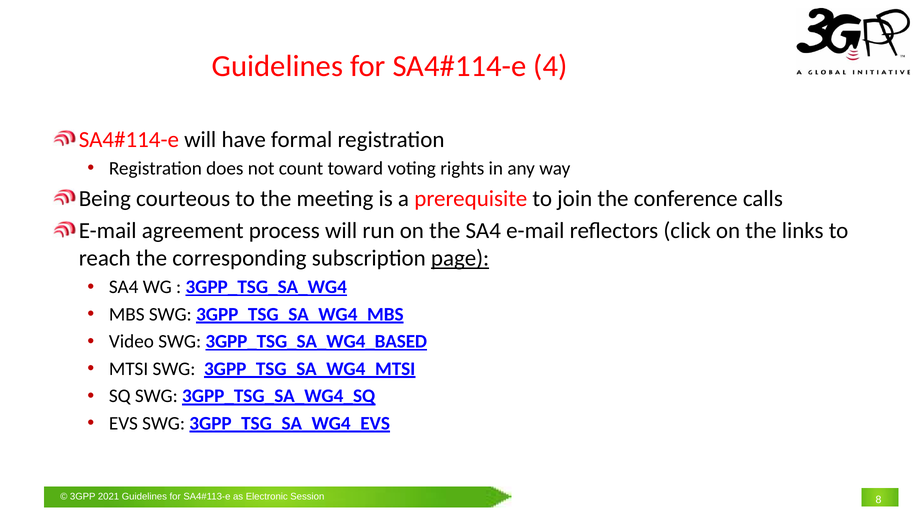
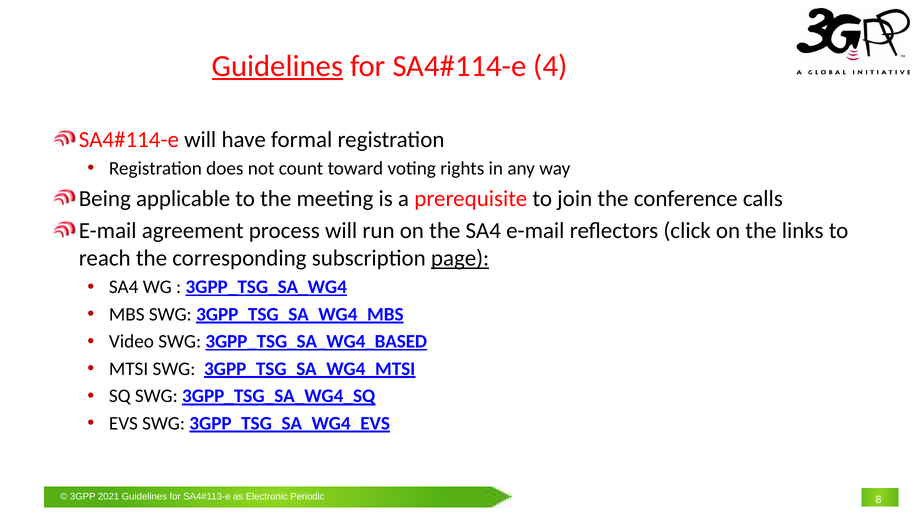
Guidelines at (277, 66) underline: none -> present
courteous: courteous -> applicable
Session: Session -> Periodic
